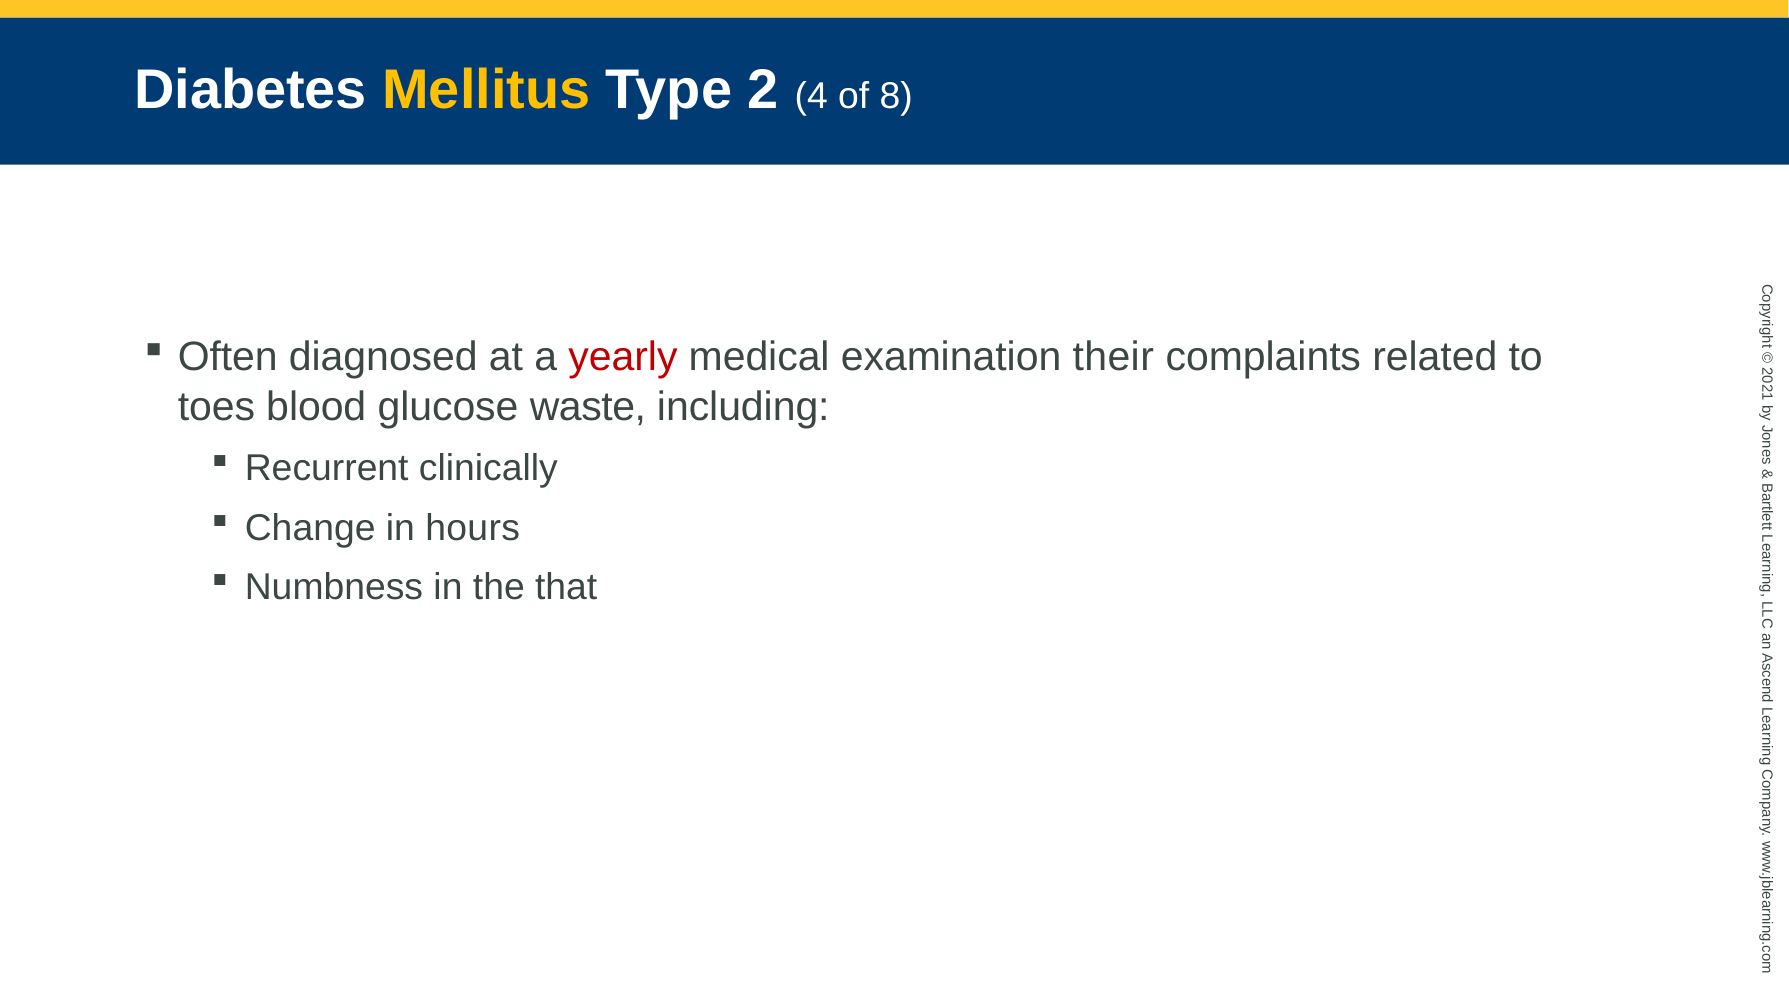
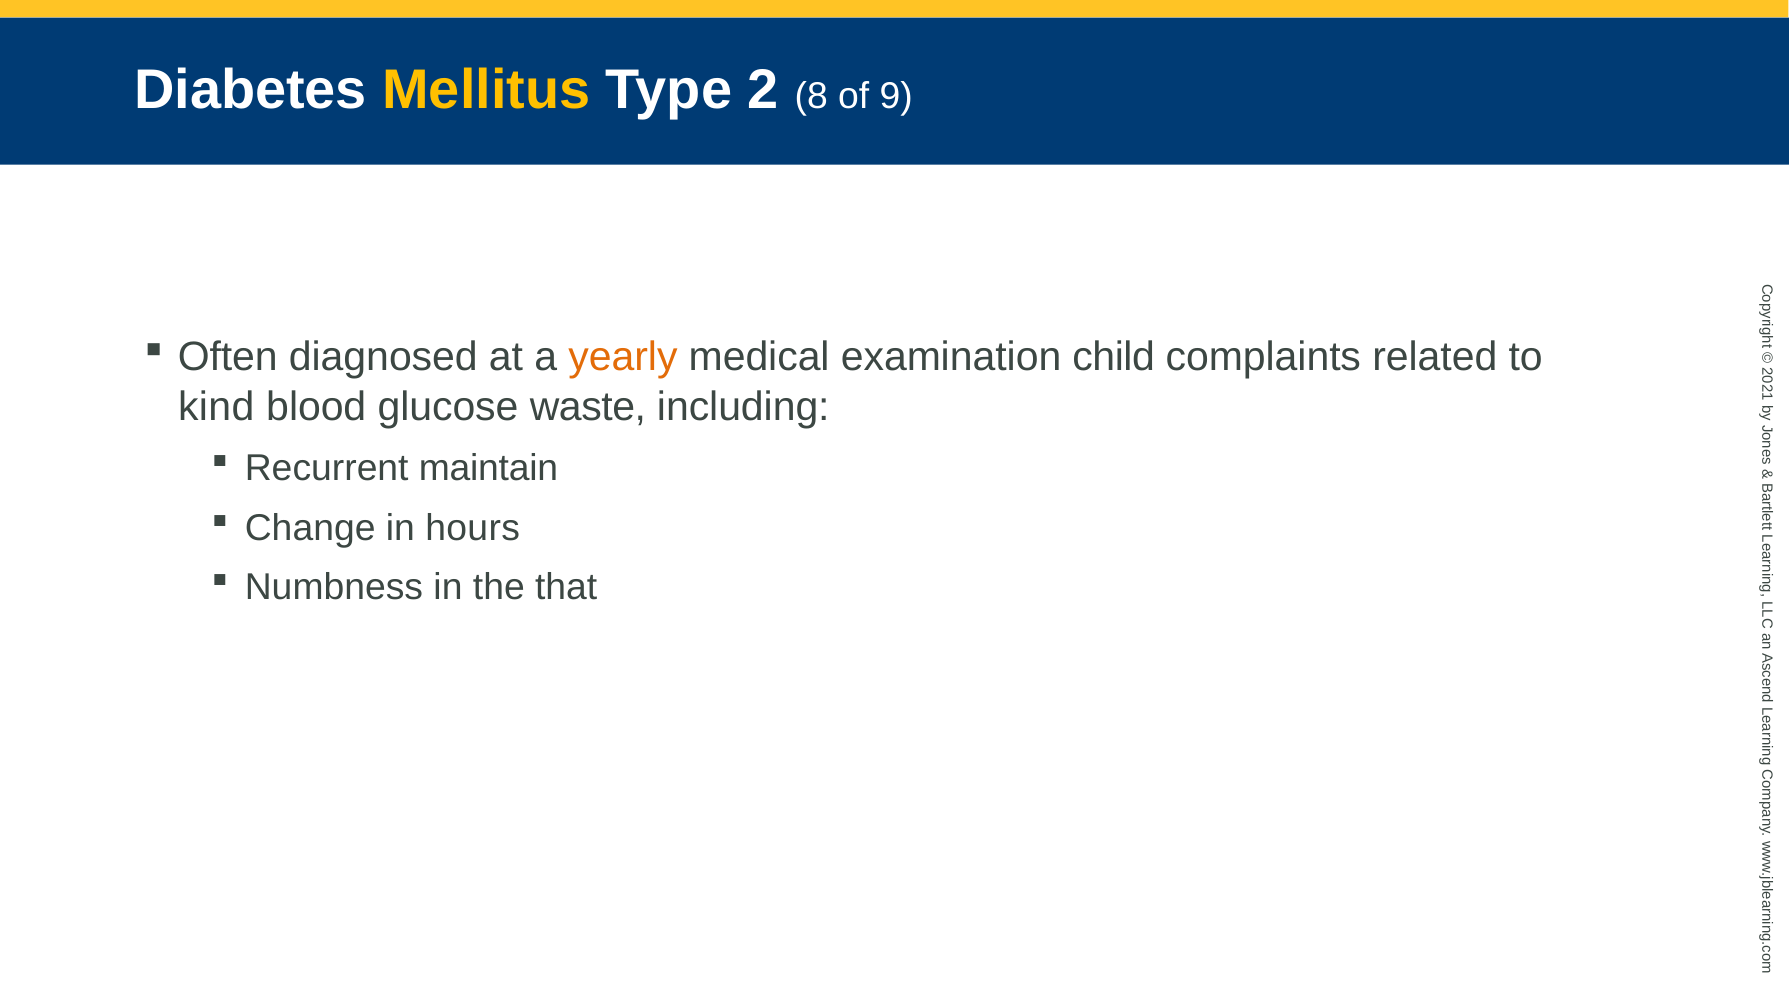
4: 4 -> 8
8: 8 -> 9
yearly colour: red -> orange
their: their -> child
toes: toes -> kind
clinically: clinically -> maintain
